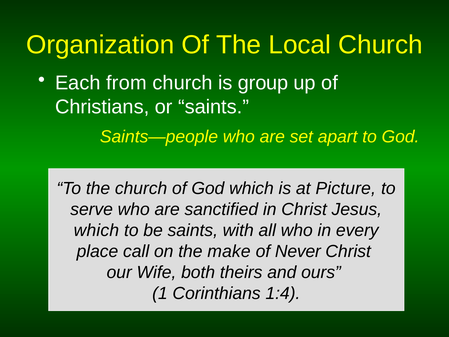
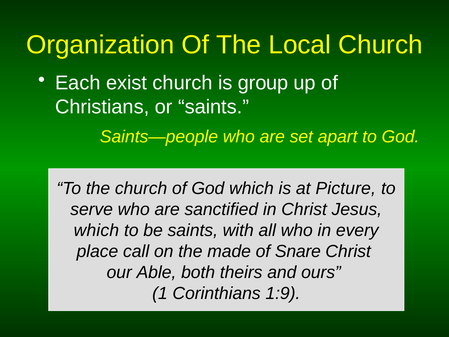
from: from -> exist
make: make -> made
Never: Never -> Snare
Wife: Wife -> Able
1:4: 1:4 -> 1:9
